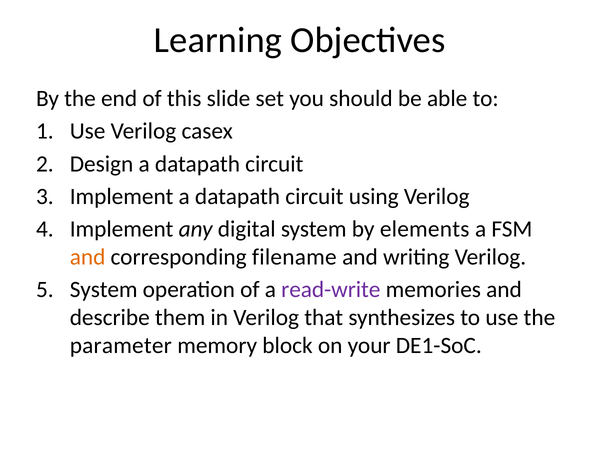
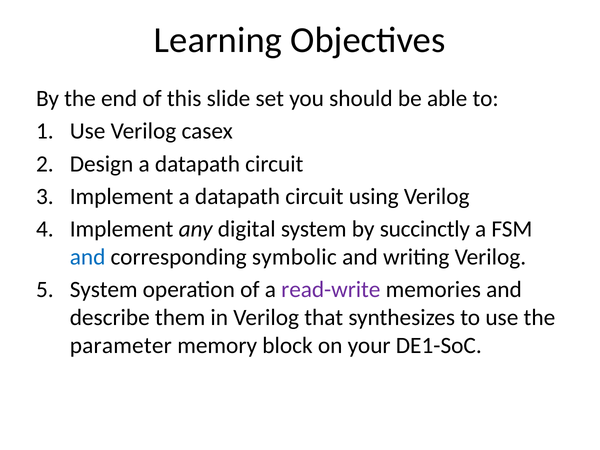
elements: elements -> succinctly
and at (88, 257) colour: orange -> blue
filename: filename -> symbolic
